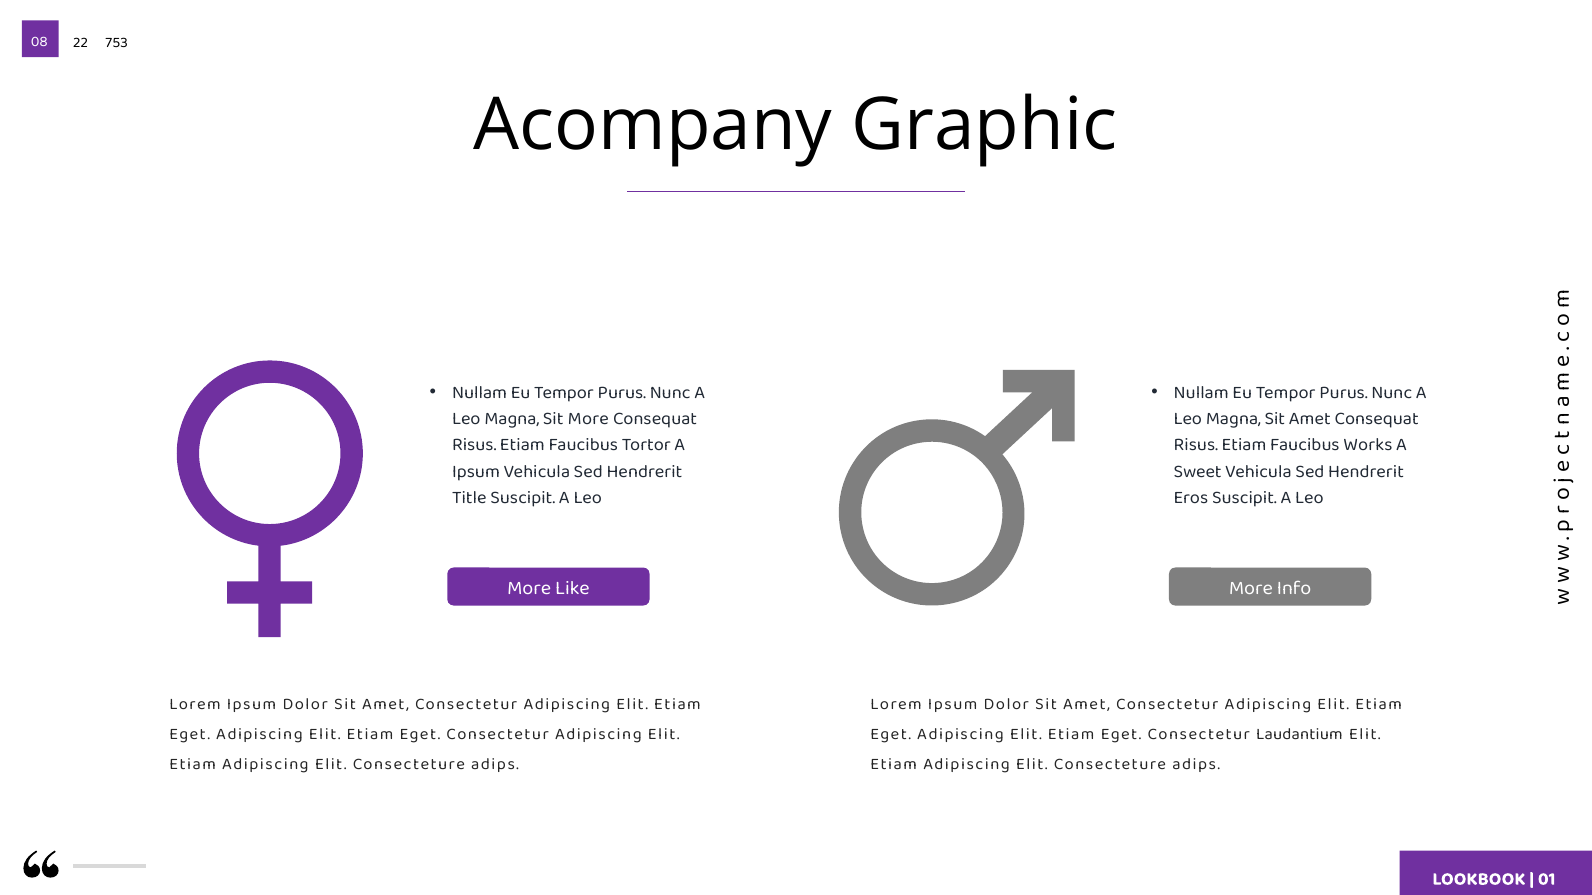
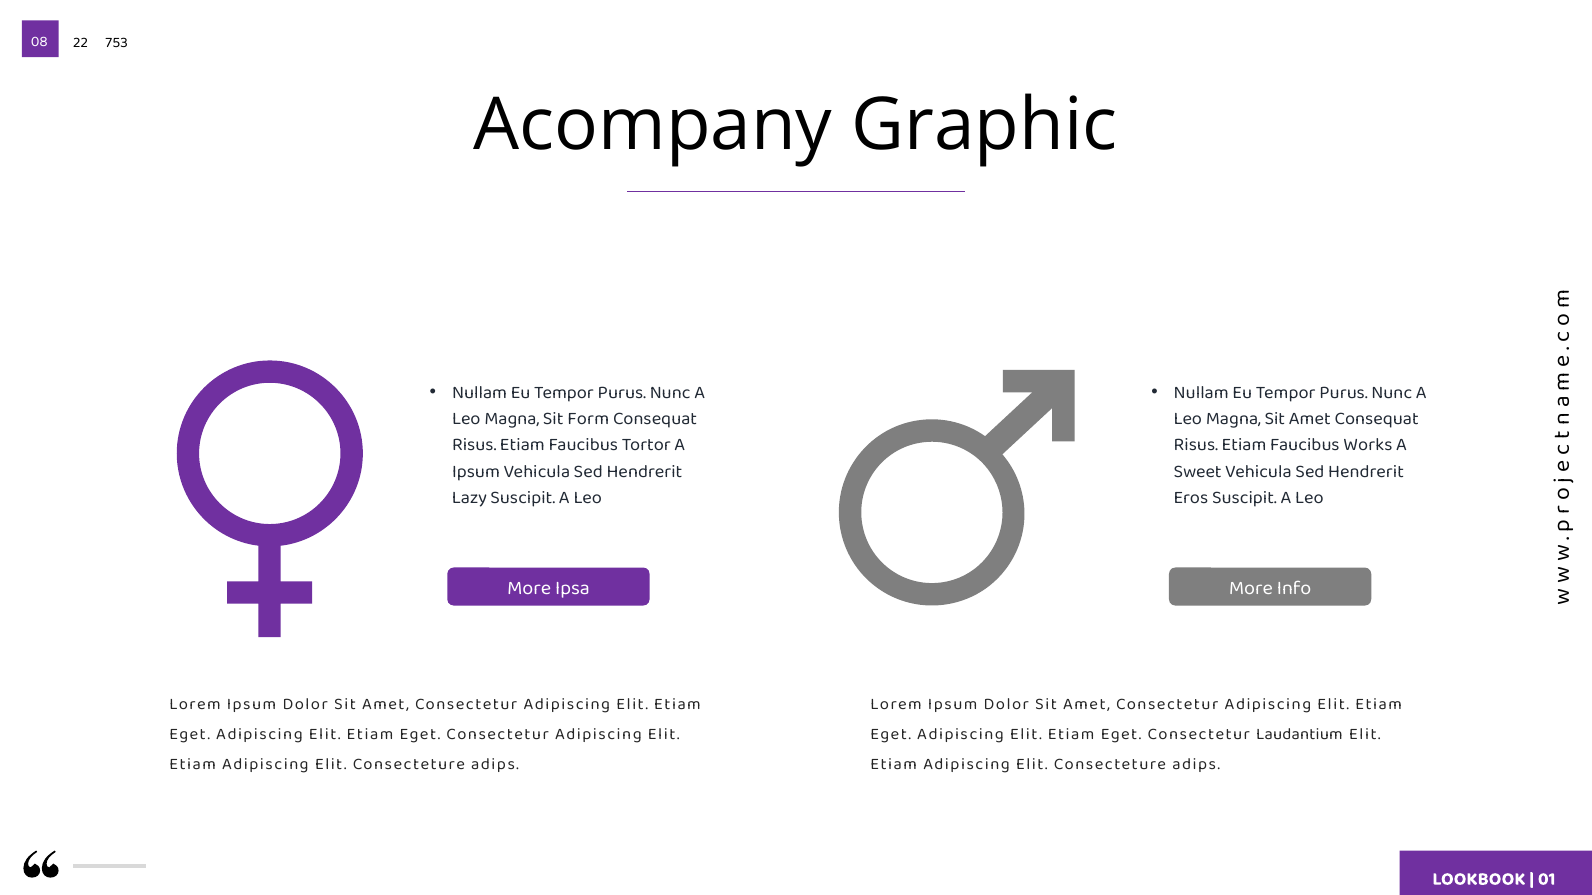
Sit More: More -> Form
Title: Title -> Lazy
Like: Like -> Ipsa
